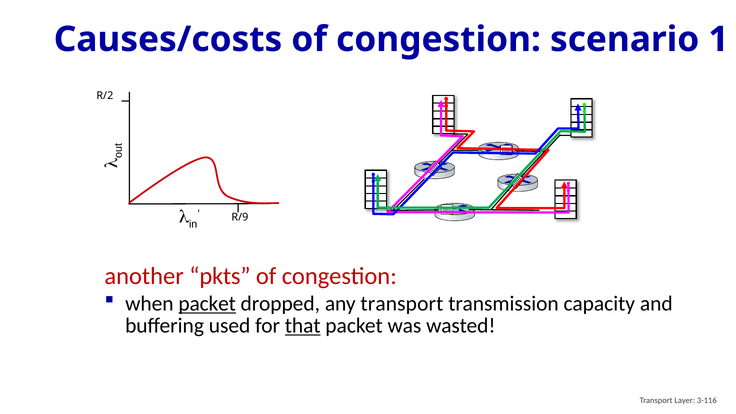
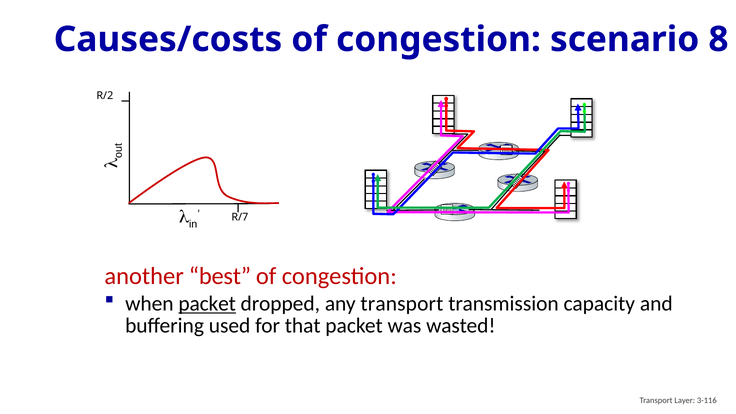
1: 1 -> 8
R/9: R/9 -> R/7
pkts: pkts -> best
that underline: present -> none
